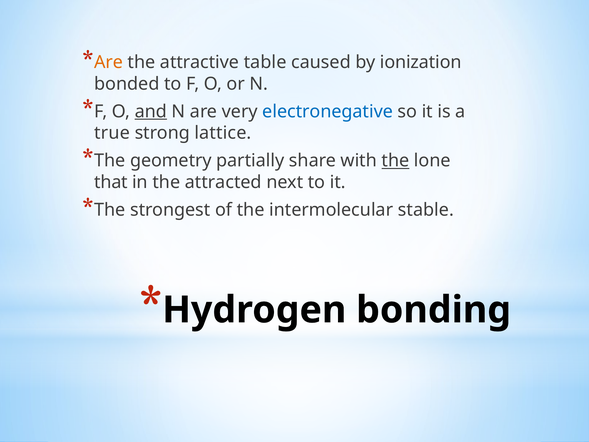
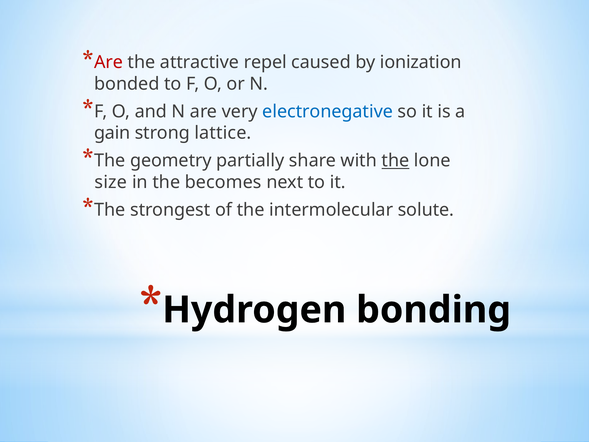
Are at (109, 62) colour: orange -> red
table: table -> repel
and underline: present -> none
true: true -> gain
that: that -> size
attracted: attracted -> becomes
stable: stable -> solute
